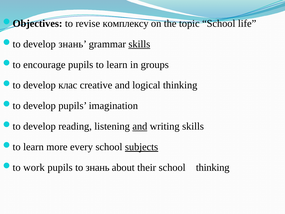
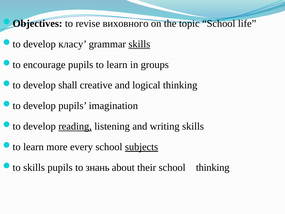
комплексу: комплексу -> виховного
develop знань: знань -> класу
клас: клас -> shall
reading underline: none -> present
and at (140, 126) underline: present -> none
work at (34, 167): work -> skills
